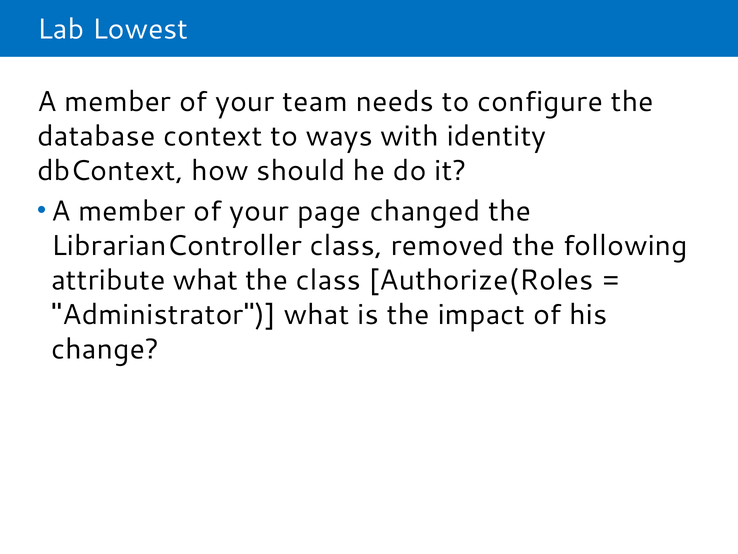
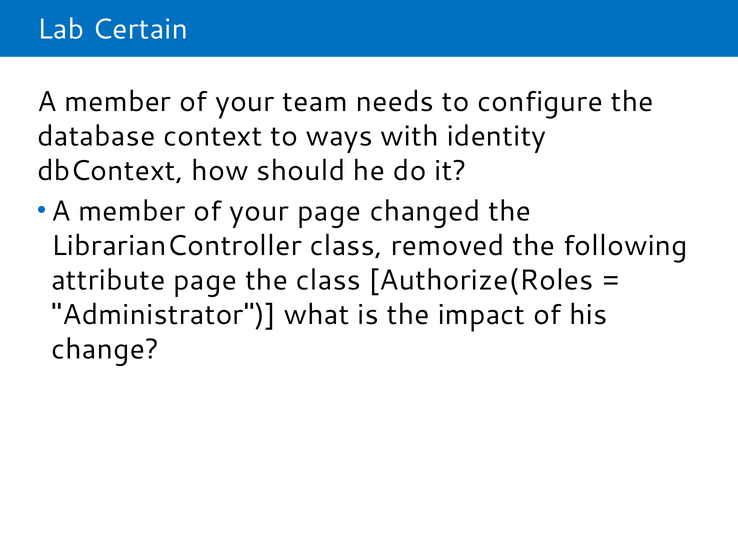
Lowest: Lowest -> Certain
attribute what: what -> page
